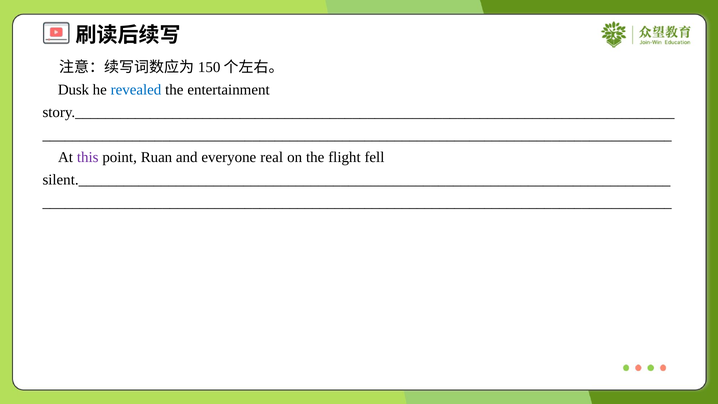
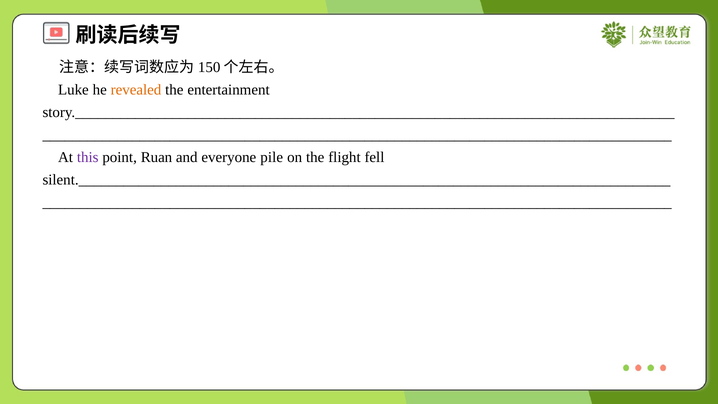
Dusk: Dusk -> Luke
revealed colour: blue -> orange
real: real -> pile
